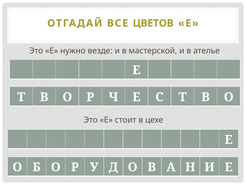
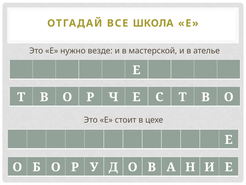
ЦВЕТОВ: ЦВЕТОВ -> ШКОЛА
